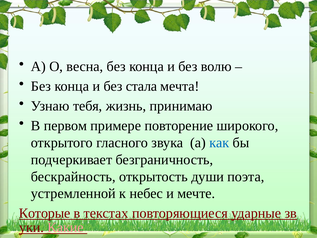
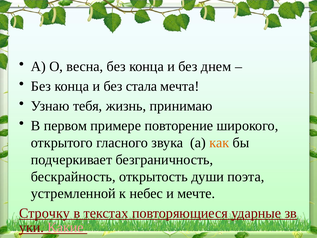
волю: волю -> днем
как colour: blue -> orange
Которые: Которые -> Строчку
